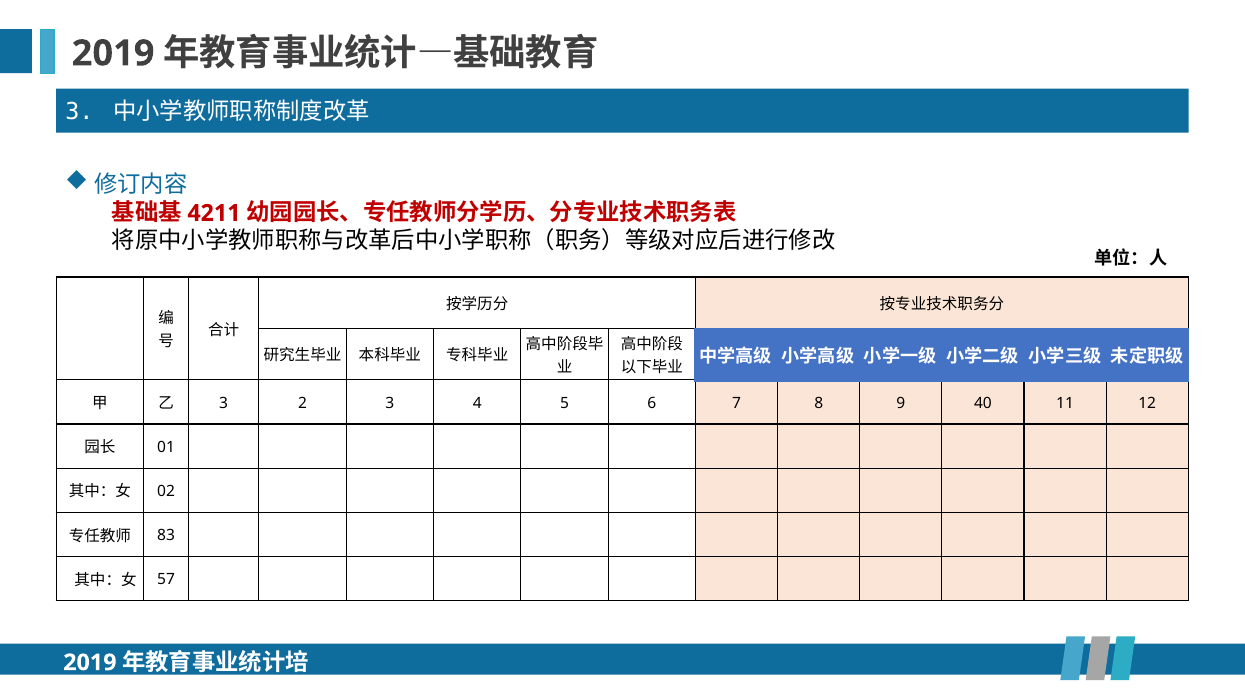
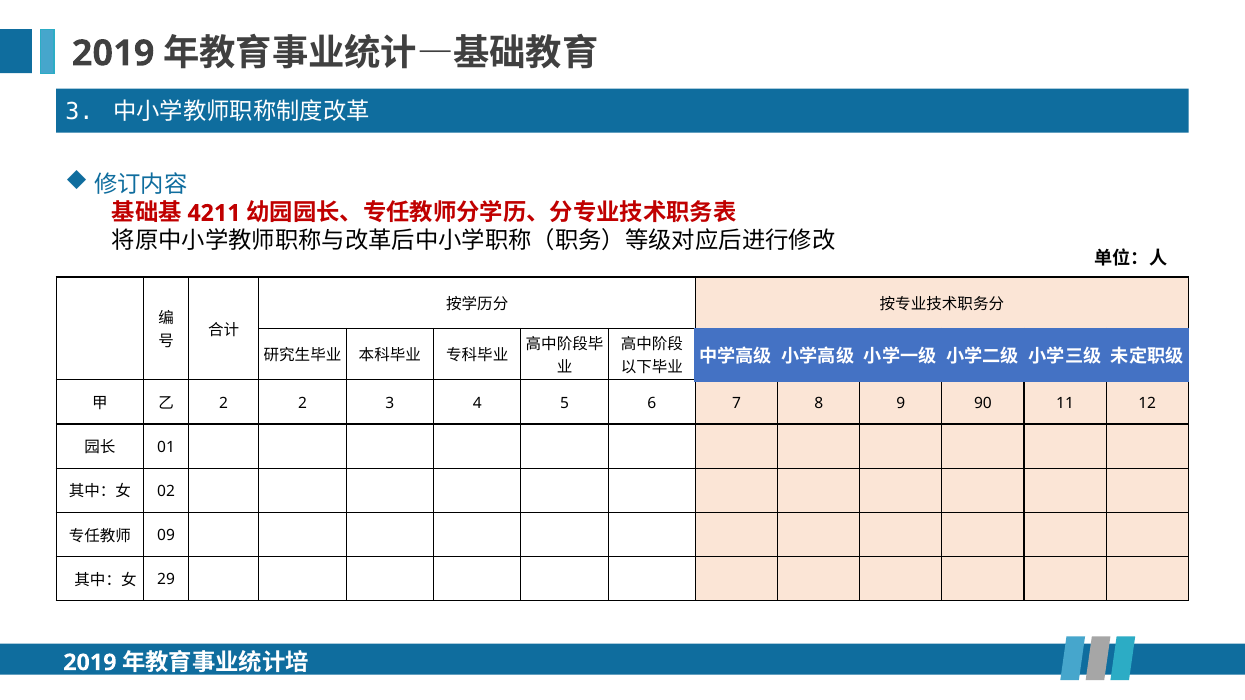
3 at (224, 403): 3 -> 2
40: 40 -> 90
83: 83 -> 09
57: 57 -> 29
